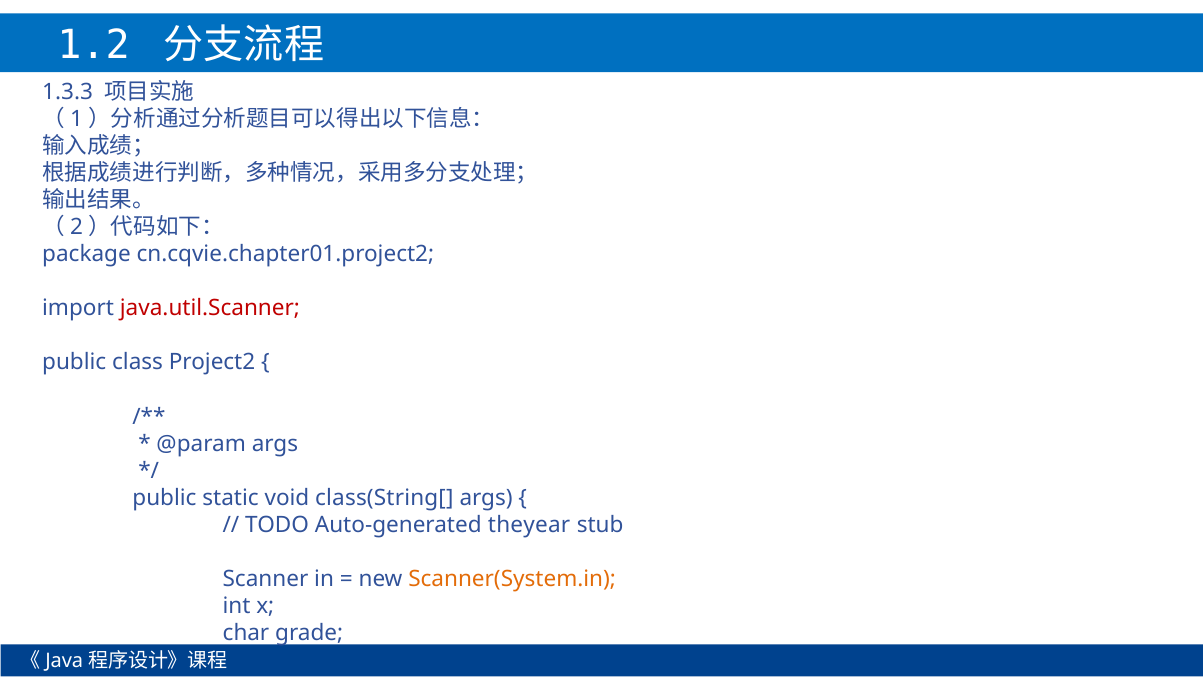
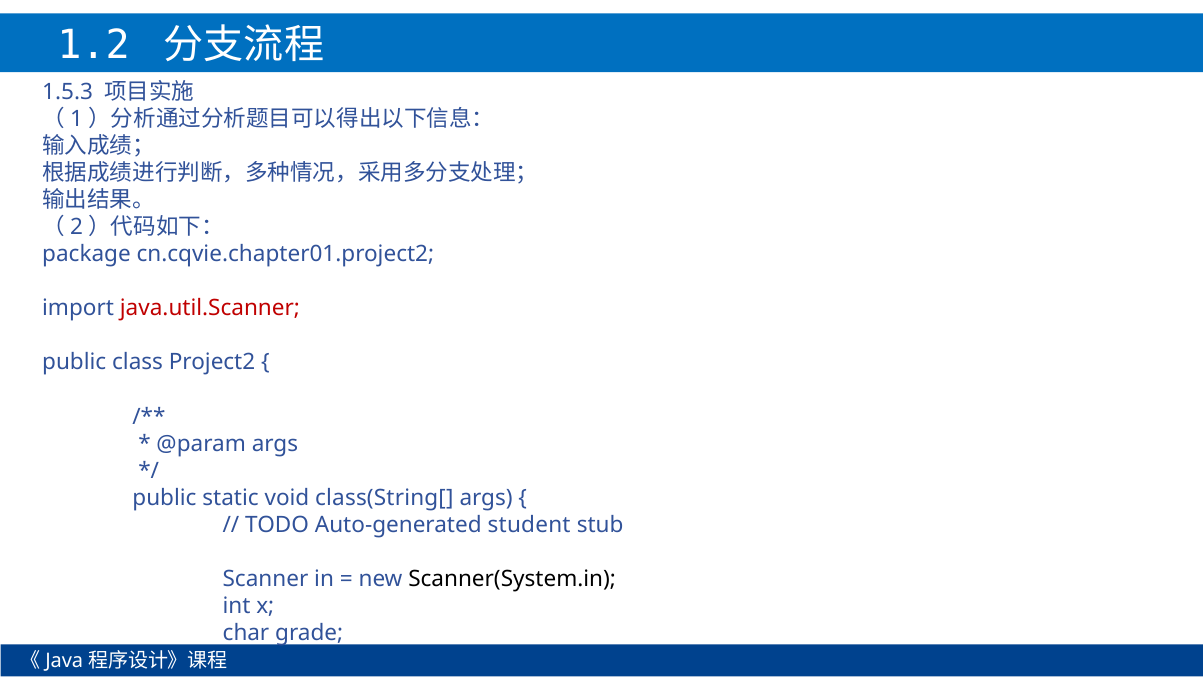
1.3.3: 1.3.3 -> 1.5.3
theyear: theyear -> student
Scanner(System.in colour: orange -> black
